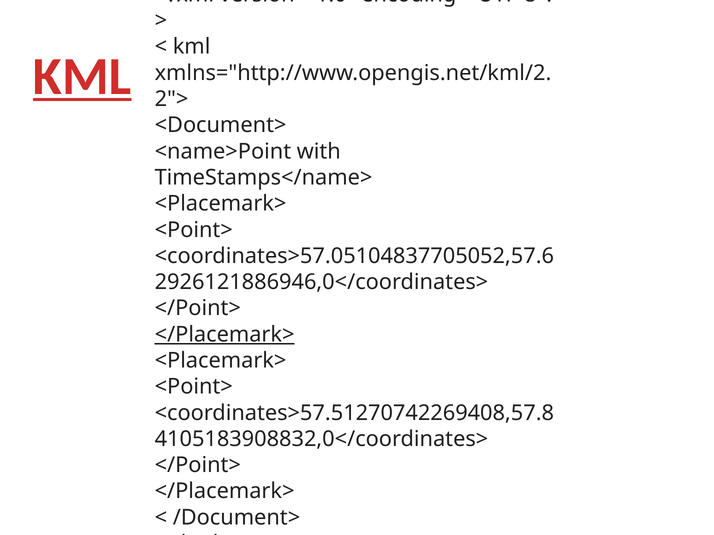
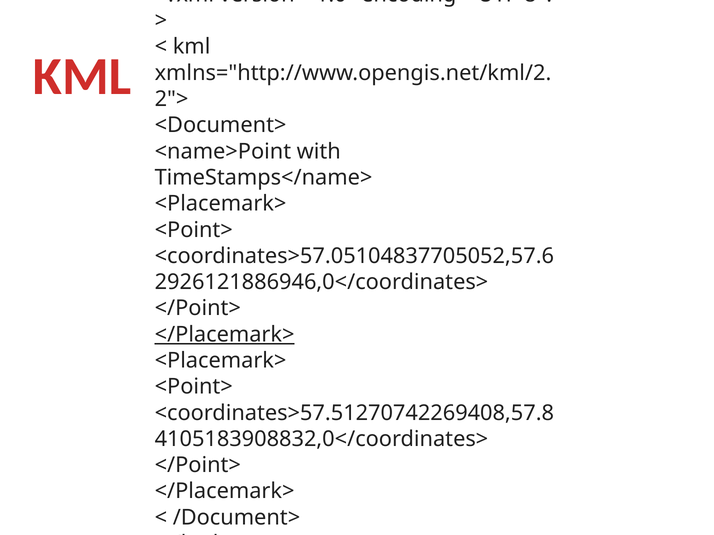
KML at (82, 77) underline: present -> none
